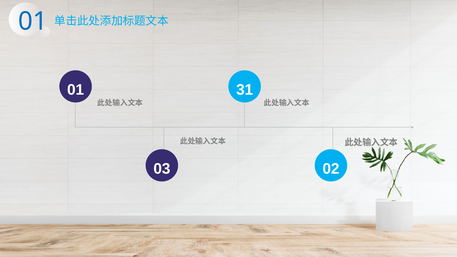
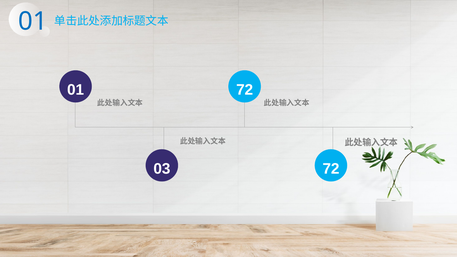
01 31: 31 -> 72
03 02: 02 -> 72
